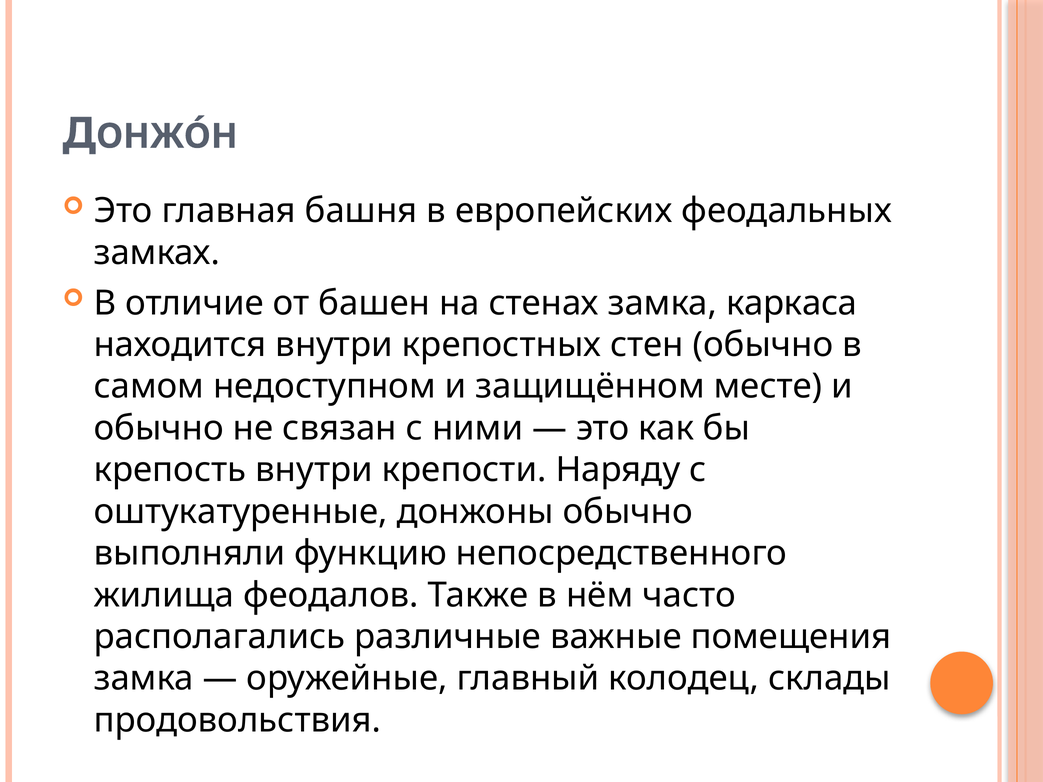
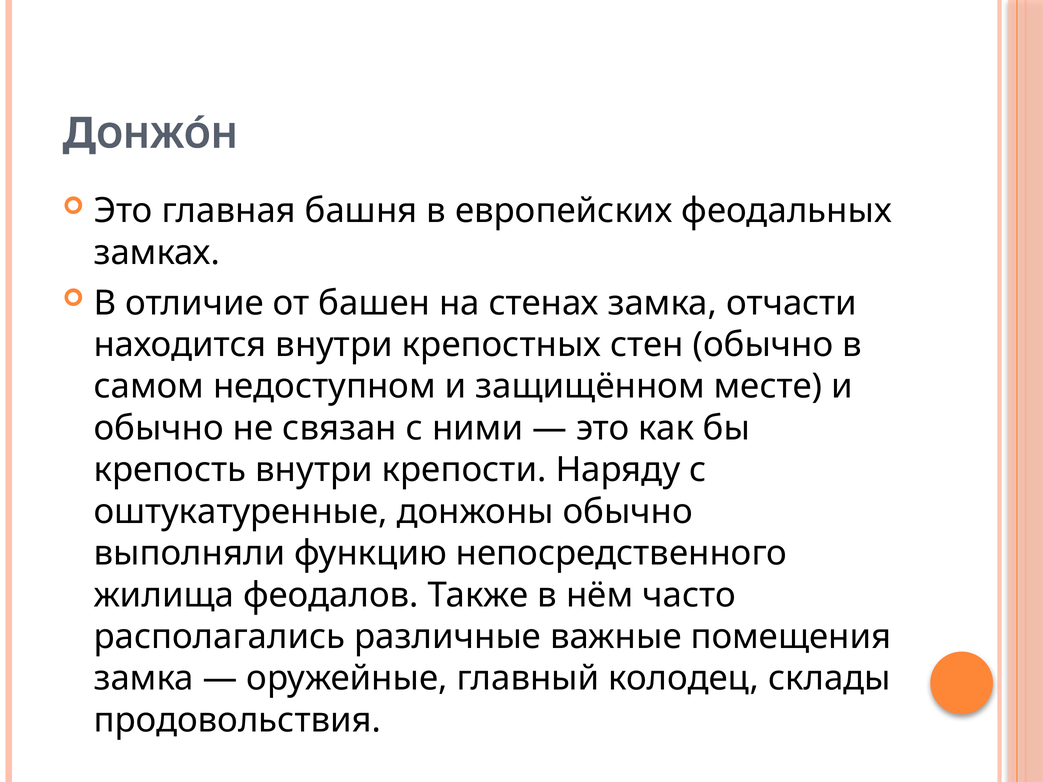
каркаса: каркаса -> отчасти
